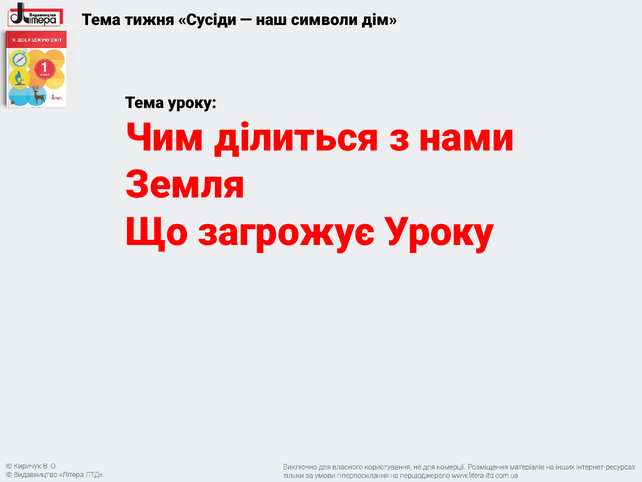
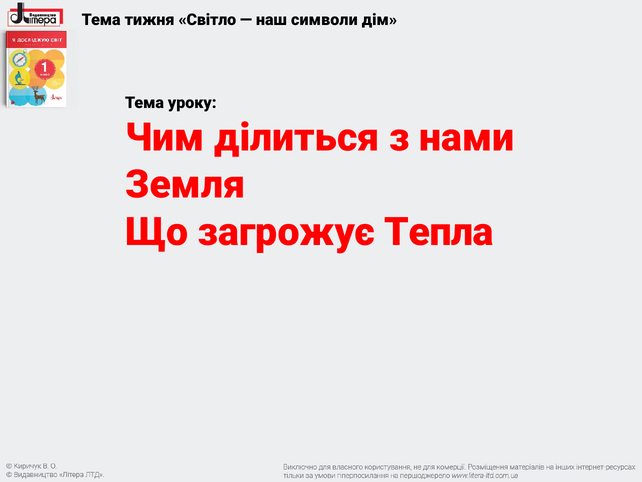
Сусіди: Сусіди -> Світло
загрожує Уроку: Уроку -> Тепла
